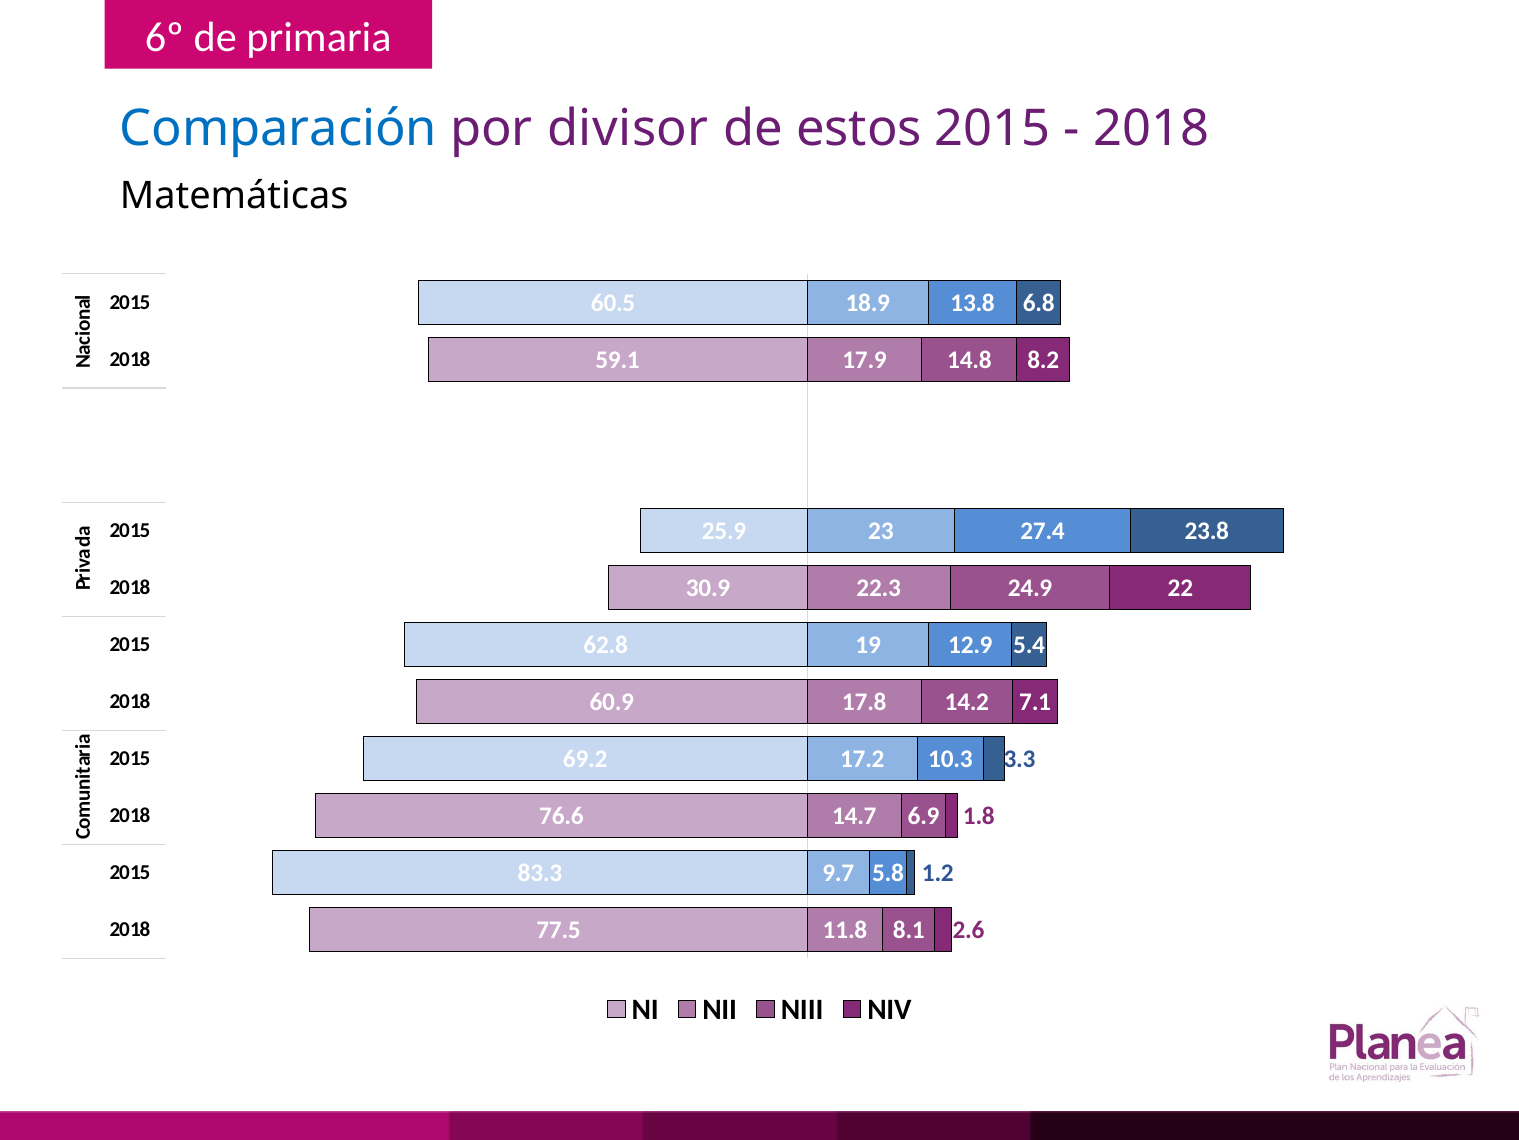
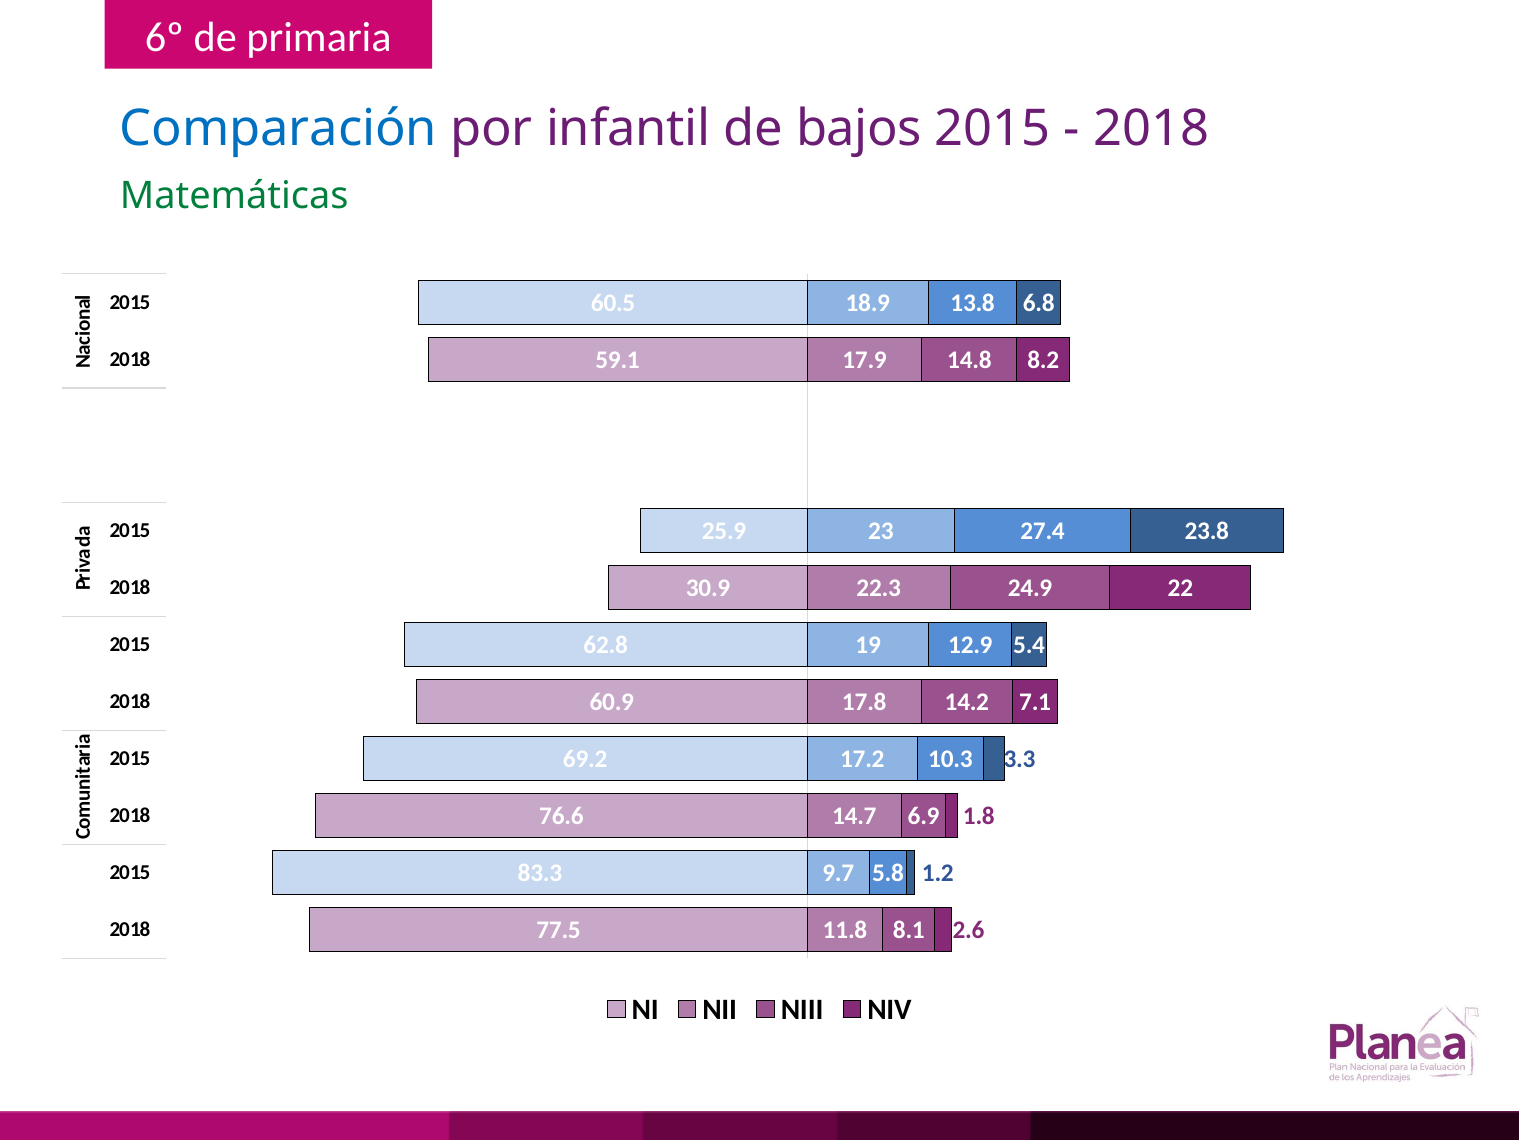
divisor: divisor -> infantil
estos: estos -> bajos
Matemáticas colour: black -> green
